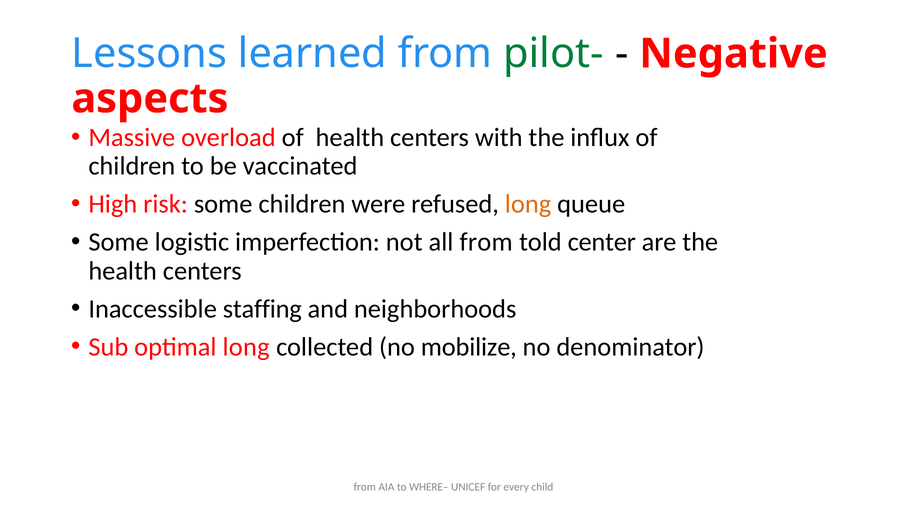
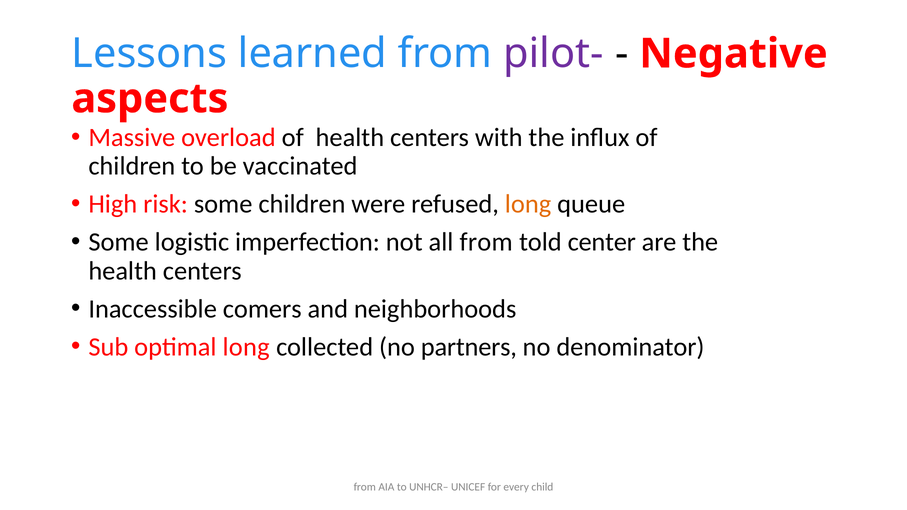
pilot- colour: green -> purple
staffing: staffing -> comers
mobilize: mobilize -> partners
WHERE–: WHERE– -> UNHCR–
